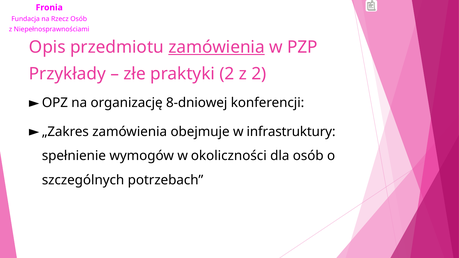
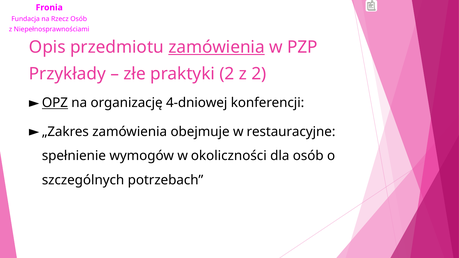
OPZ underline: none -> present
8-dniowej: 8-dniowej -> 4-dniowej
infrastruktury: infrastruktury -> restauracyjne
